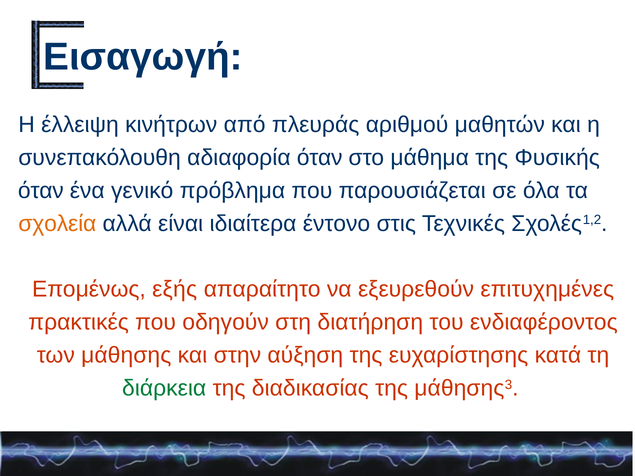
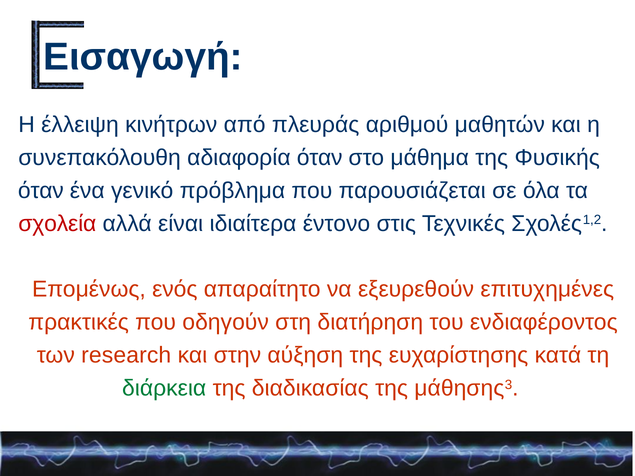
σχολεία colour: orange -> red
εξής: εξής -> ενός
μάθησης: μάθησης -> research
